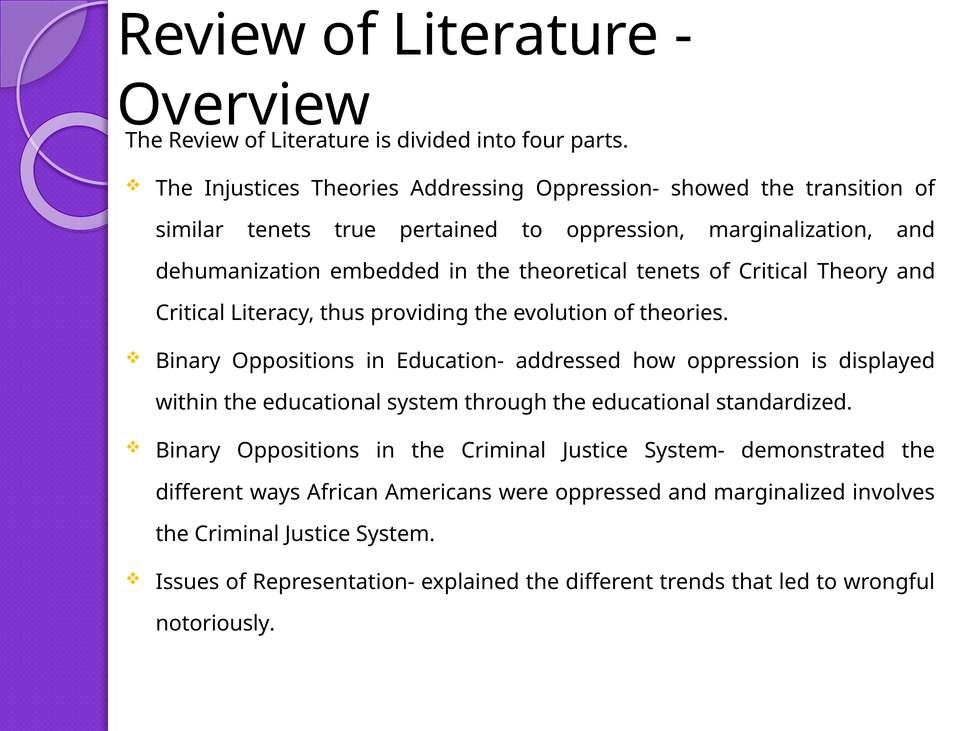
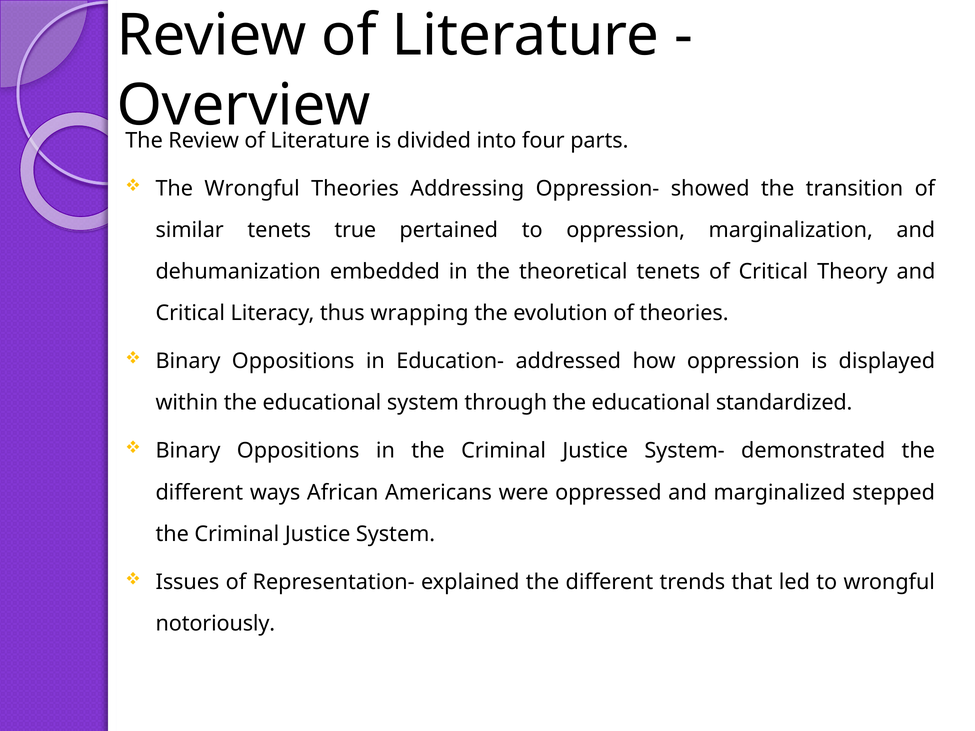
The Injustices: Injustices -> Wrongful
providing: providing -> wrapping
involves: involves -> stepped
